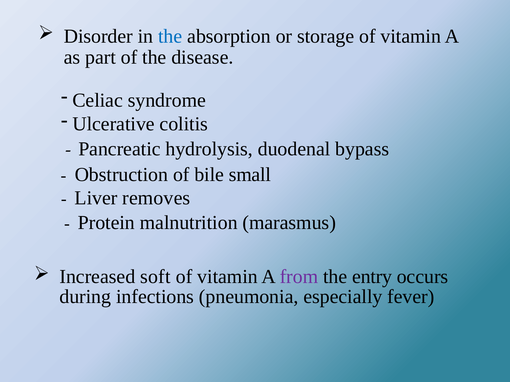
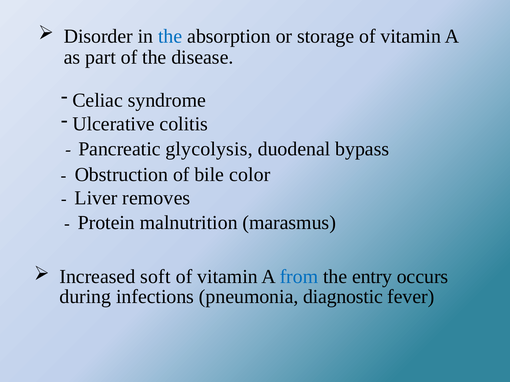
hydrolysis: hydrolysis -> glycolysis
small: small -> color
from colour: purple -> blue
especially: especially -> diagnostic
